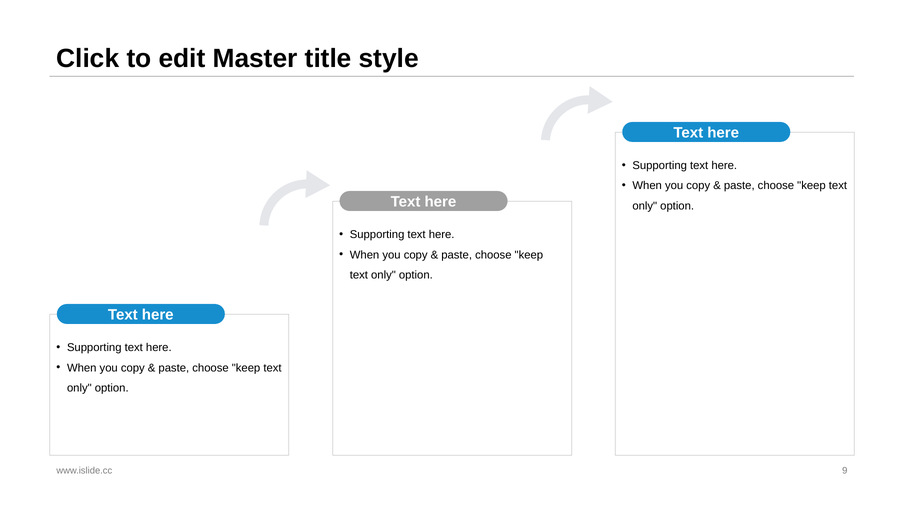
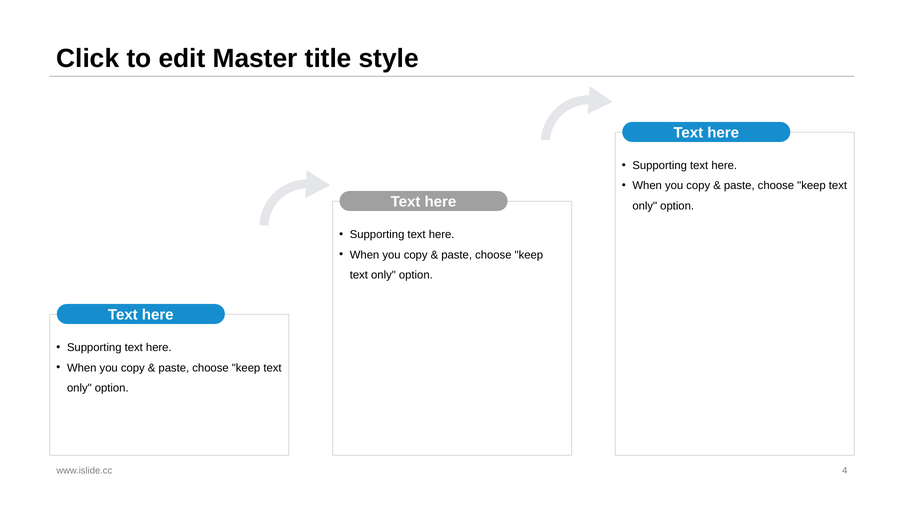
9: 9 -> 4
